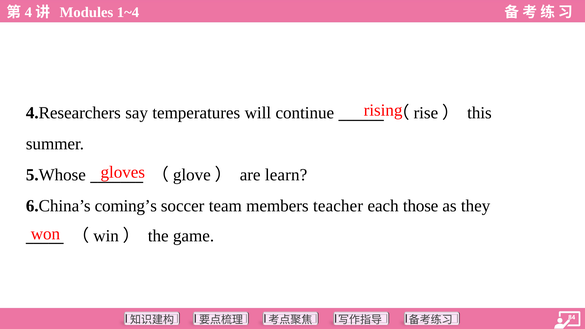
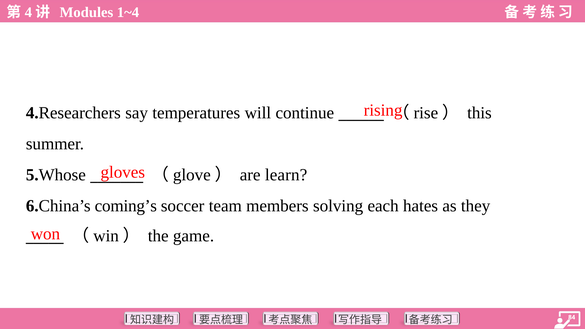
teacher: teacher -> solving
those: those -> hates
